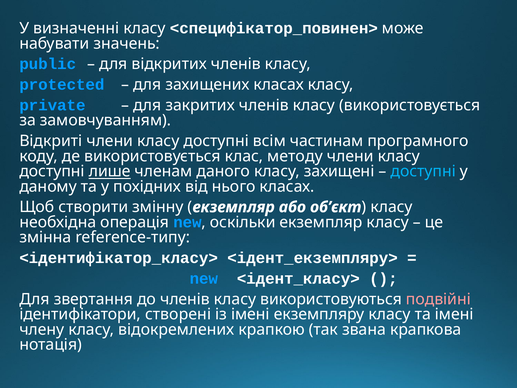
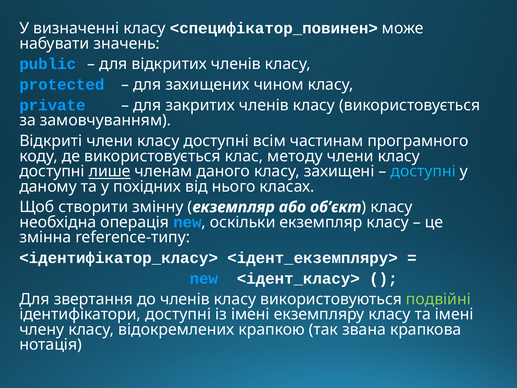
захищених класах: класах -> чином
подвійні colour: pink -> light green
ідентифікатори створені: створені -> доступні
